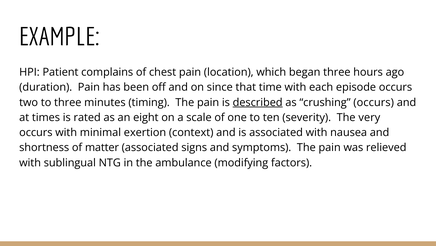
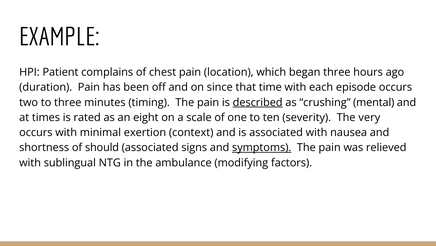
crushing occurs: occurs -> mental
matter: matter -> should
symptoms underline: none -> present
